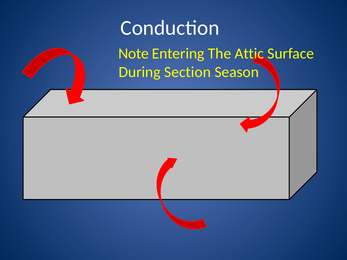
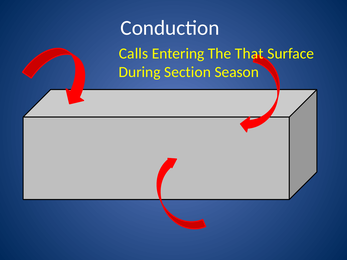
Note: Note -> Calls
Attic: Attic -> That
